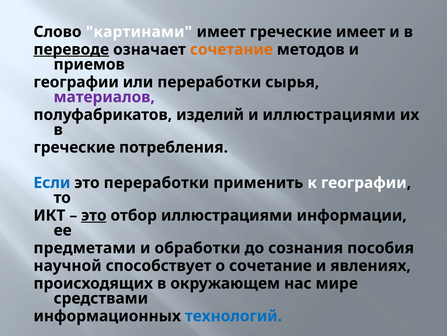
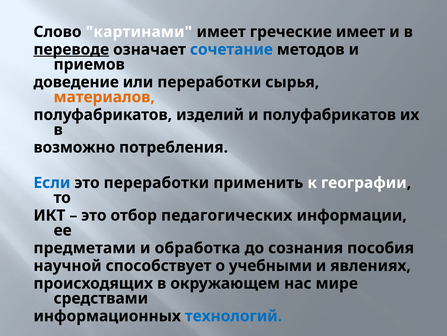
сочетание at (231, 49) colour: orange -> blue
географии at (76, 82): географии -> доведение
материалов colour: purple -> orange
и иллюстрациями: иллюстрациями -> полуфабрикатов
греческие at (74, 147): греческие -> возможно
это at (94, 215) underline: present -> none
отбор иллюстрациями: иллюстрациями -> педагогических
обработки: обработки -> обработка
о сочетание: сочетание -> учебными
